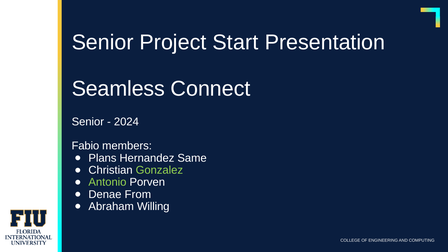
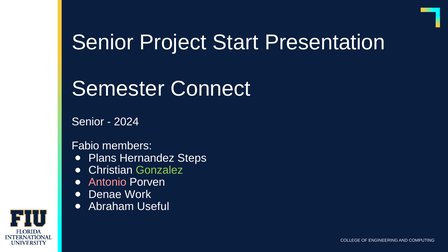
Seamless: Seamless -> Semester
Same: Same -> Steps
Antonio colour: light green -> pink
From: From -> Work
Willing: Willing -> Useful
